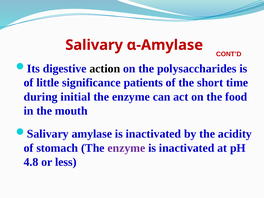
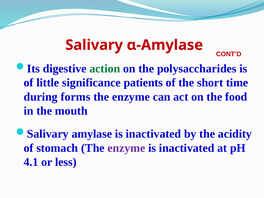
action colour: black -> green
initial: initial -> forms
4.8: 4.8 -> 4.1
